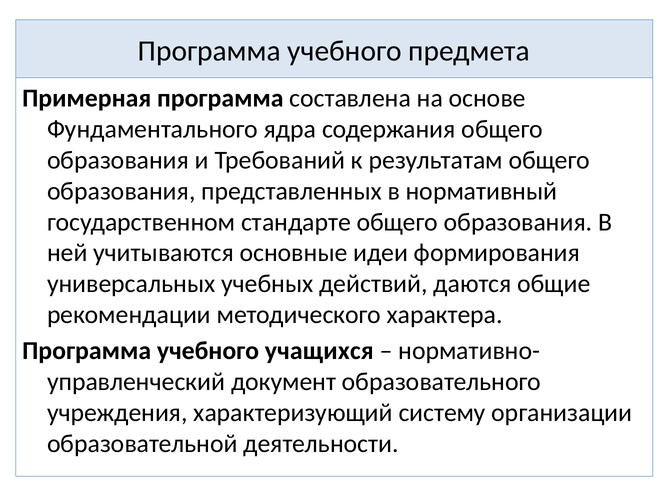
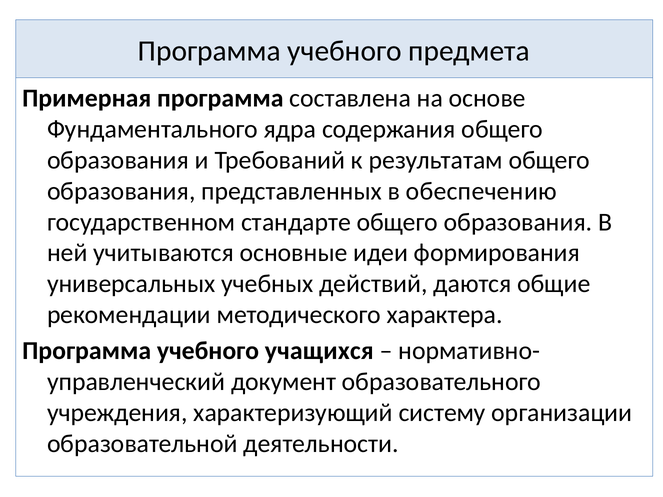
нормативный: нормативный -> обеспечению
